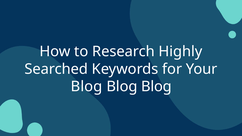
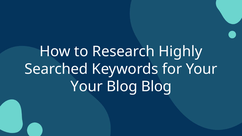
Blog at (87, 87): Blog -> Your
